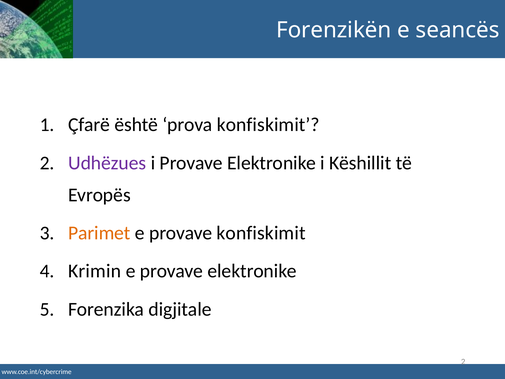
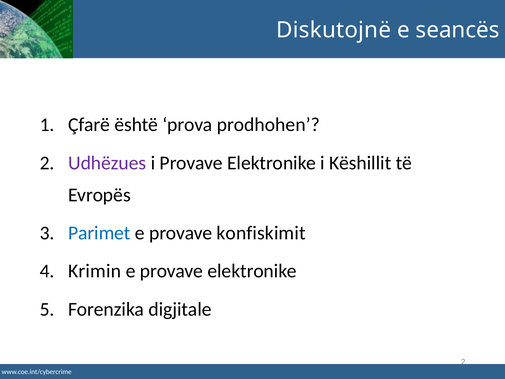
Forenzikën: Forenzikën -> Diskutojnë
prova konfiskimit: konfiskimit -> prodhohen
Parimet colour: orange -> blue
